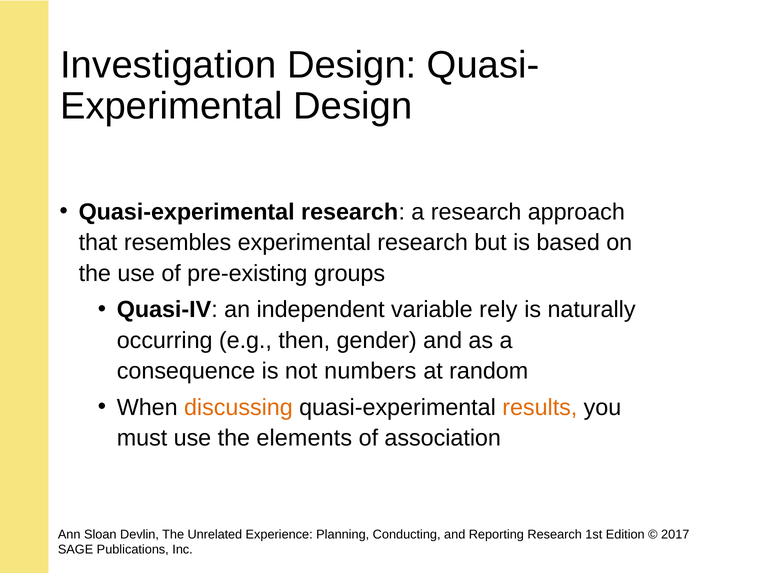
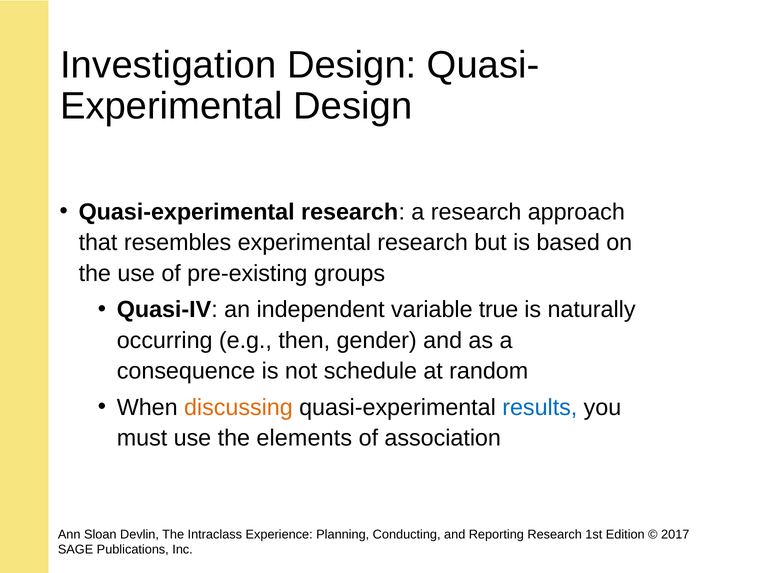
rely: rely -> true
numbers: numbers -> schedule
results colour: orange -> blue
Unrelated: Unrelated -> Intraclass
